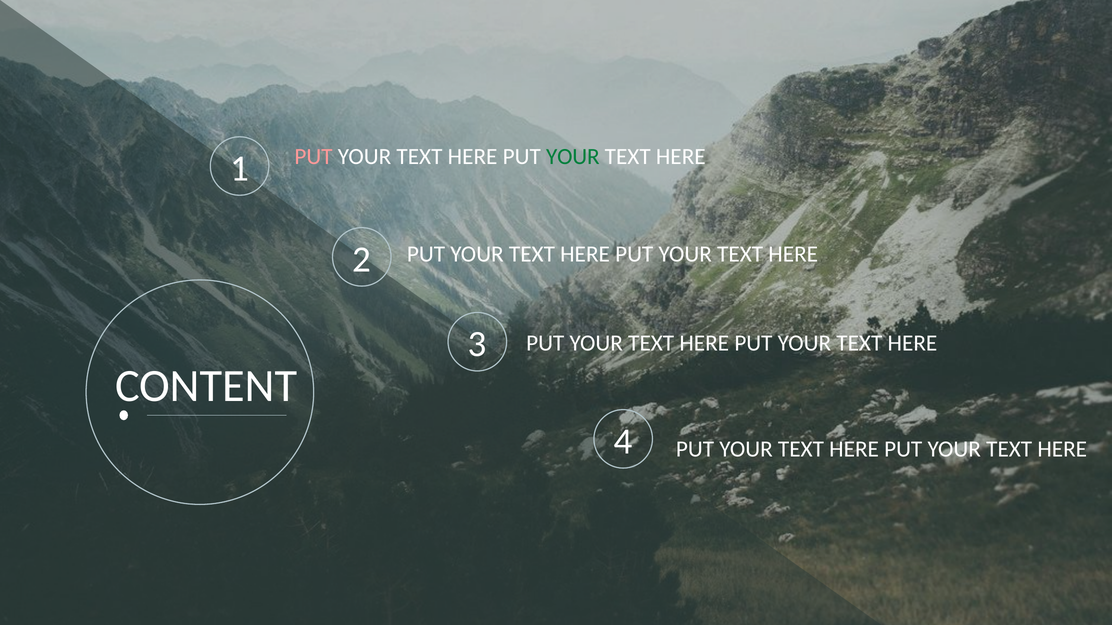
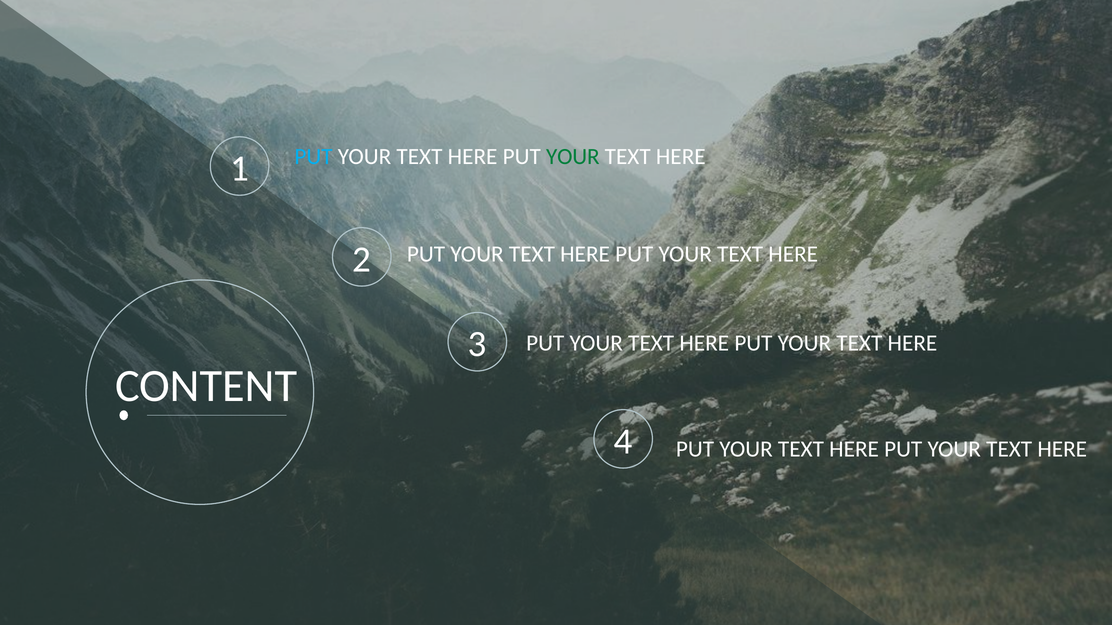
PUT at (314, 157) colour: pink -> light blue
